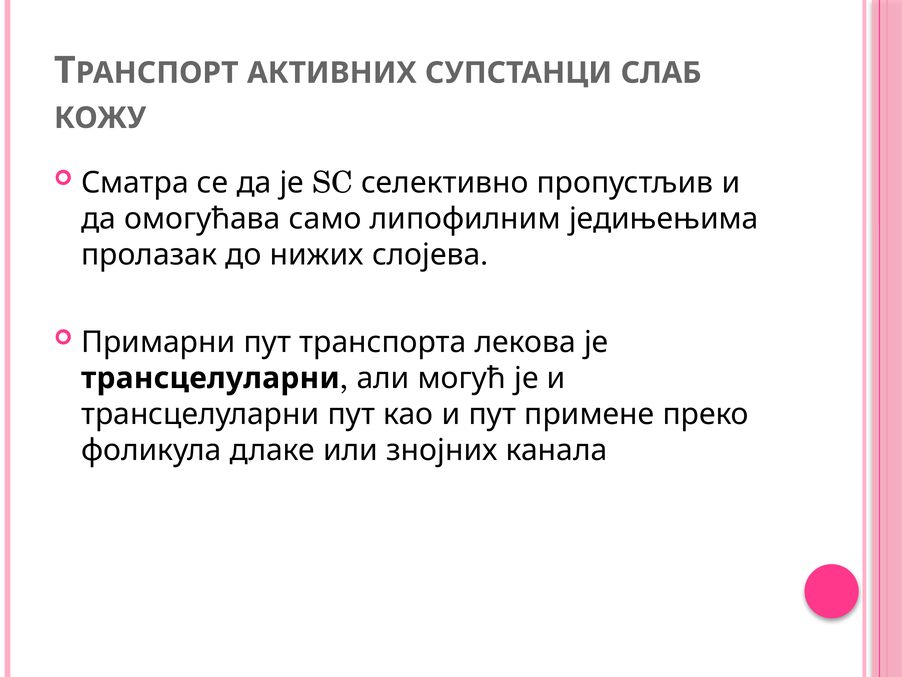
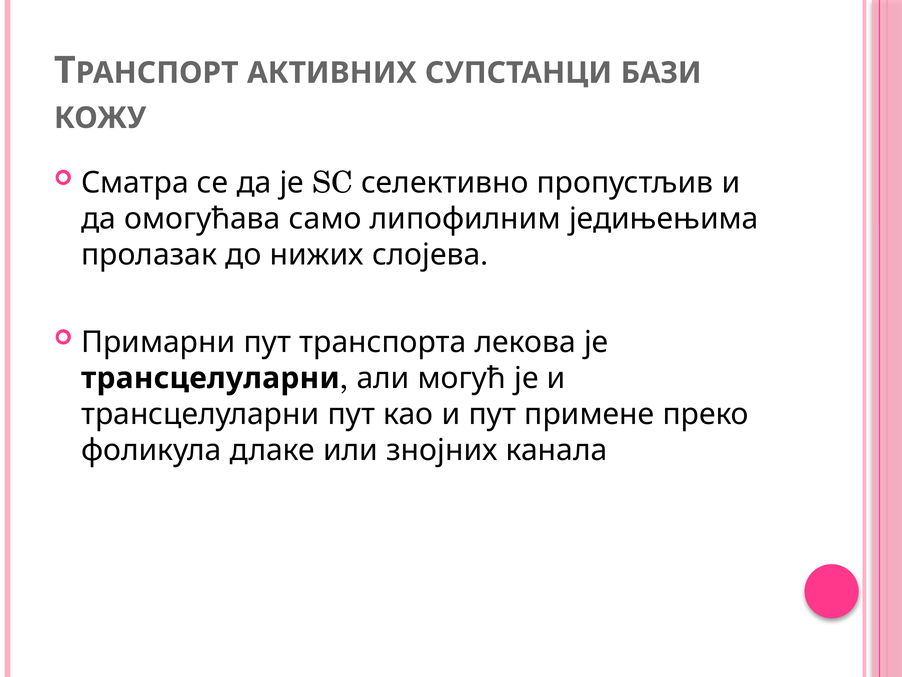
СЛАБ: СЛАБ -> БАЗИ
